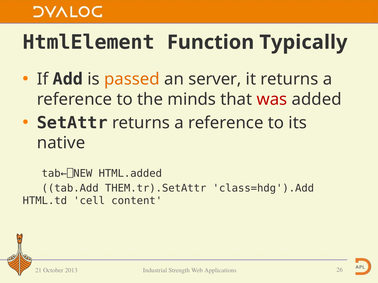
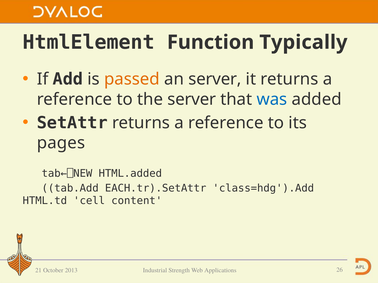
the minds: minds -> server
was colour: red -> blue
native: native -> pages
THEM.tr).SetAttr: THEM.tr).SetAttr -> EACH.tr).SetAttr
